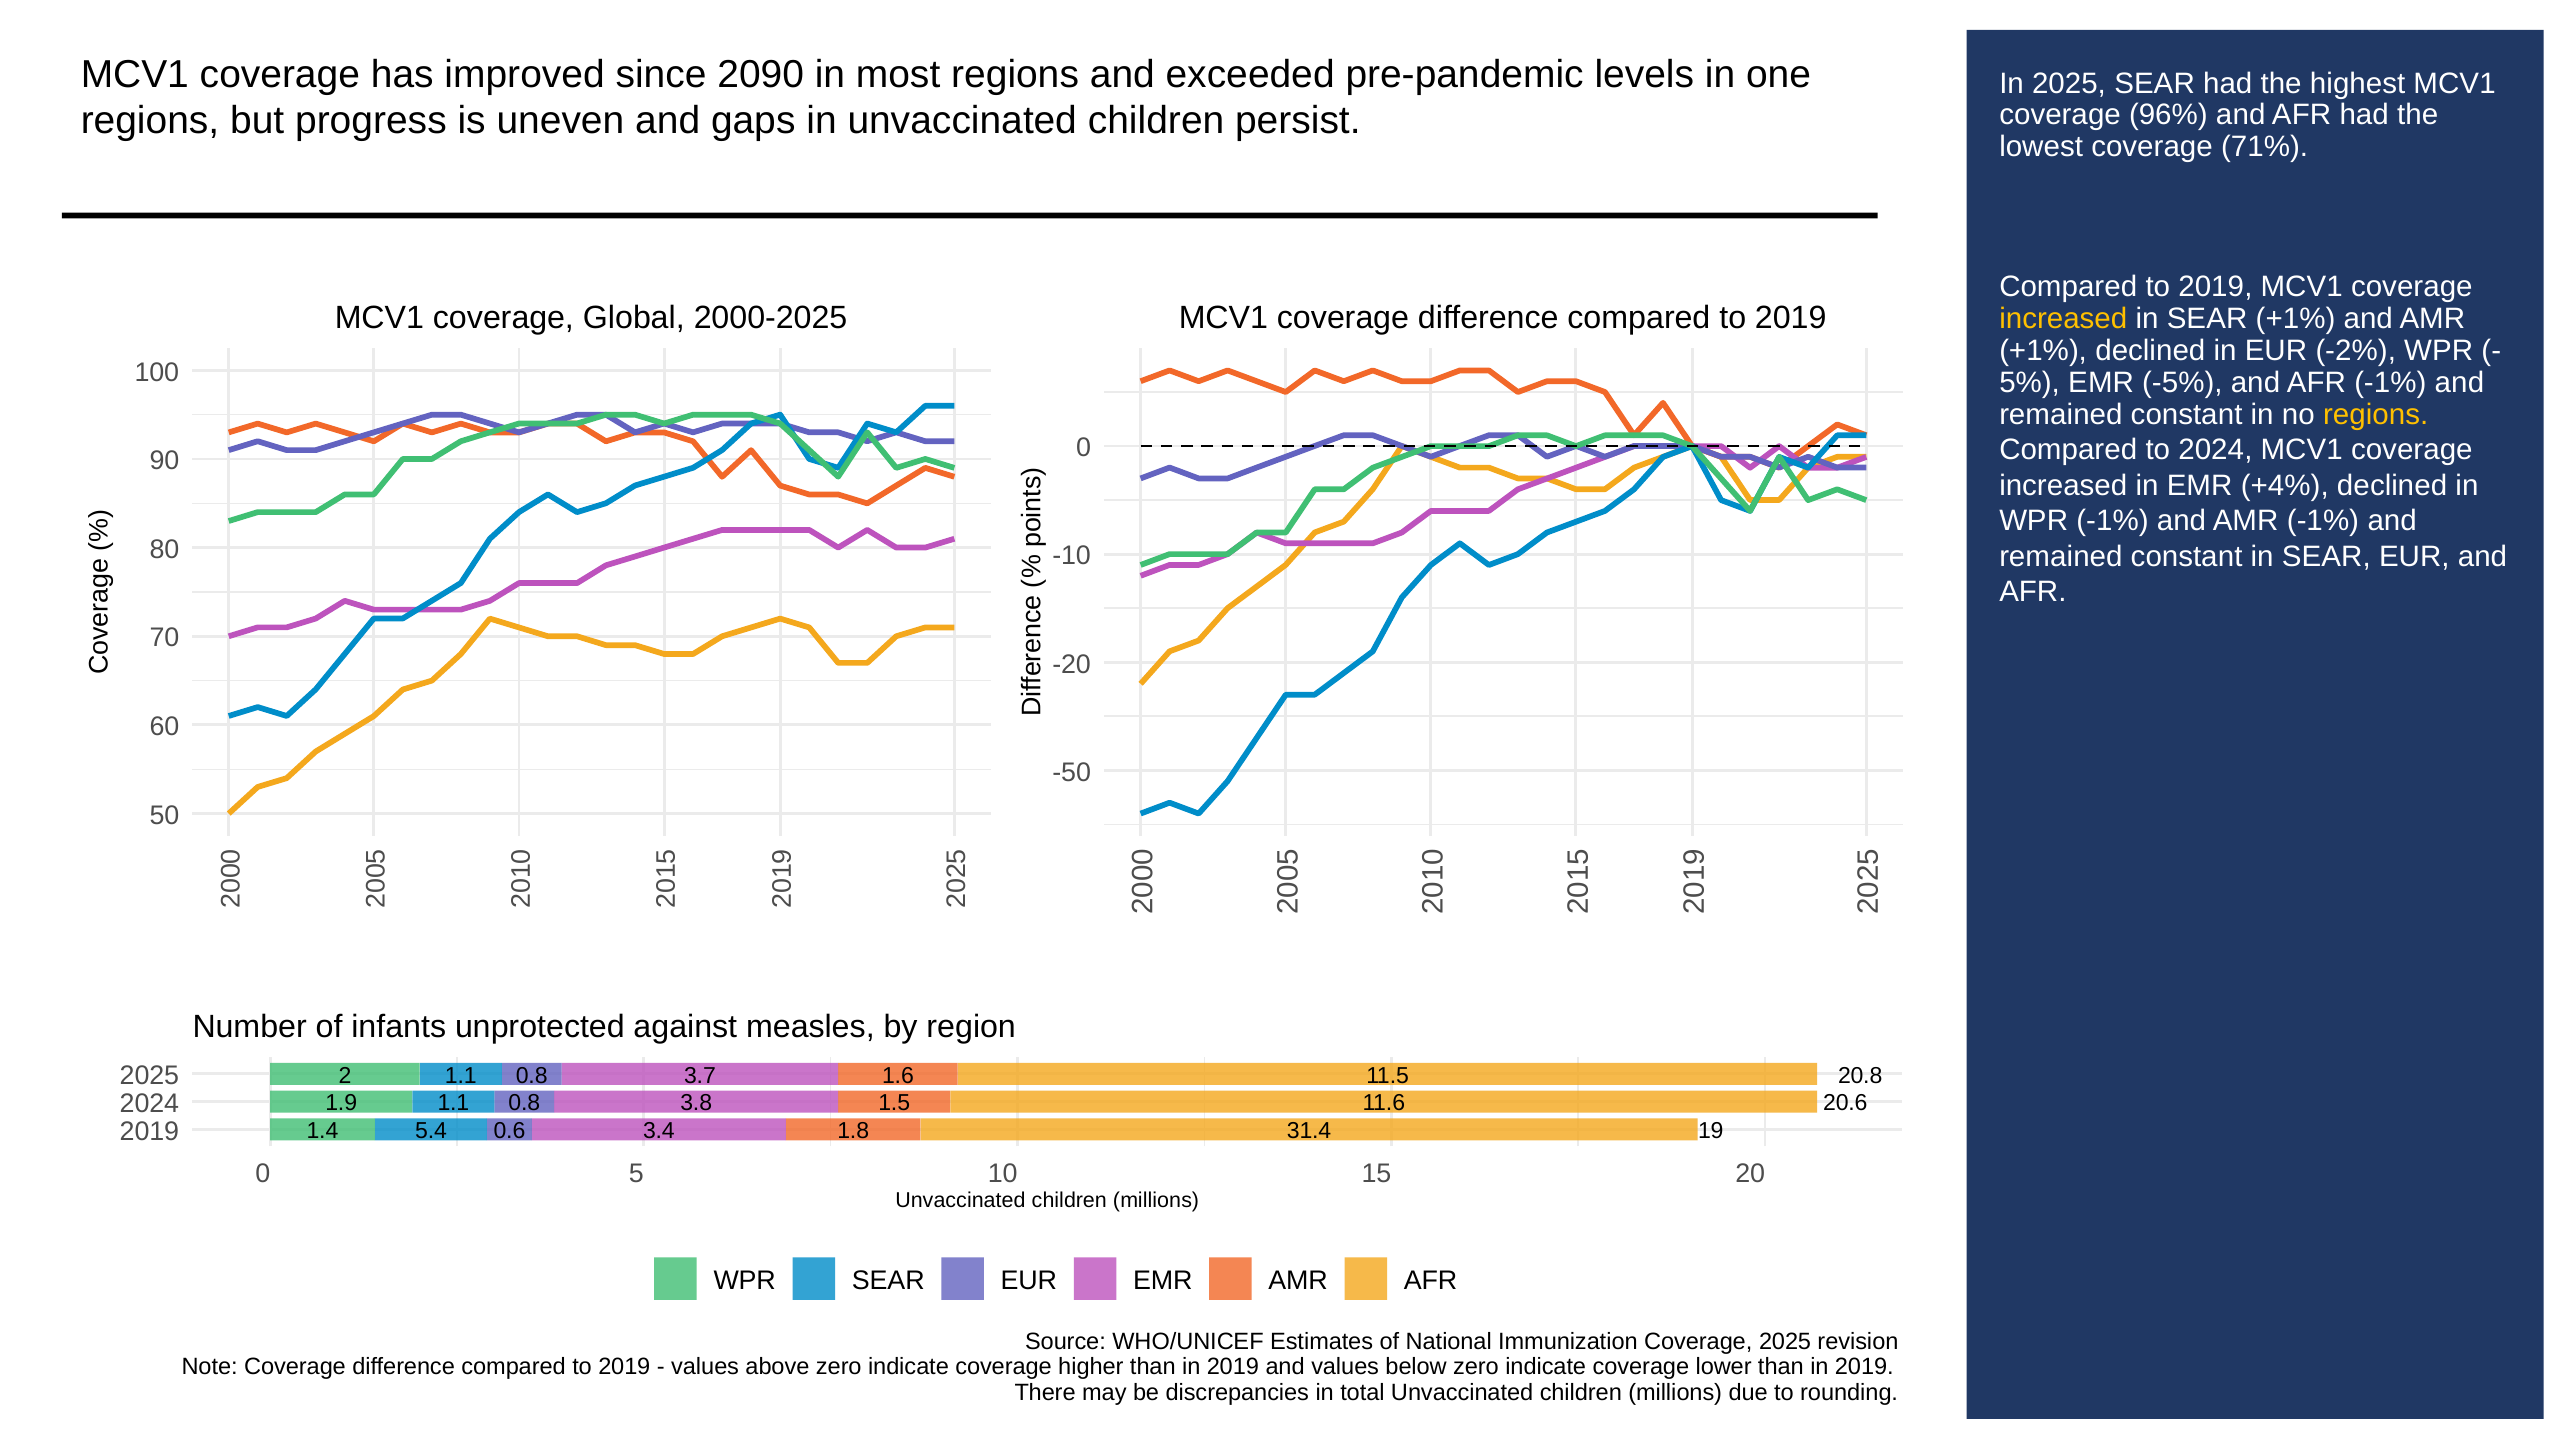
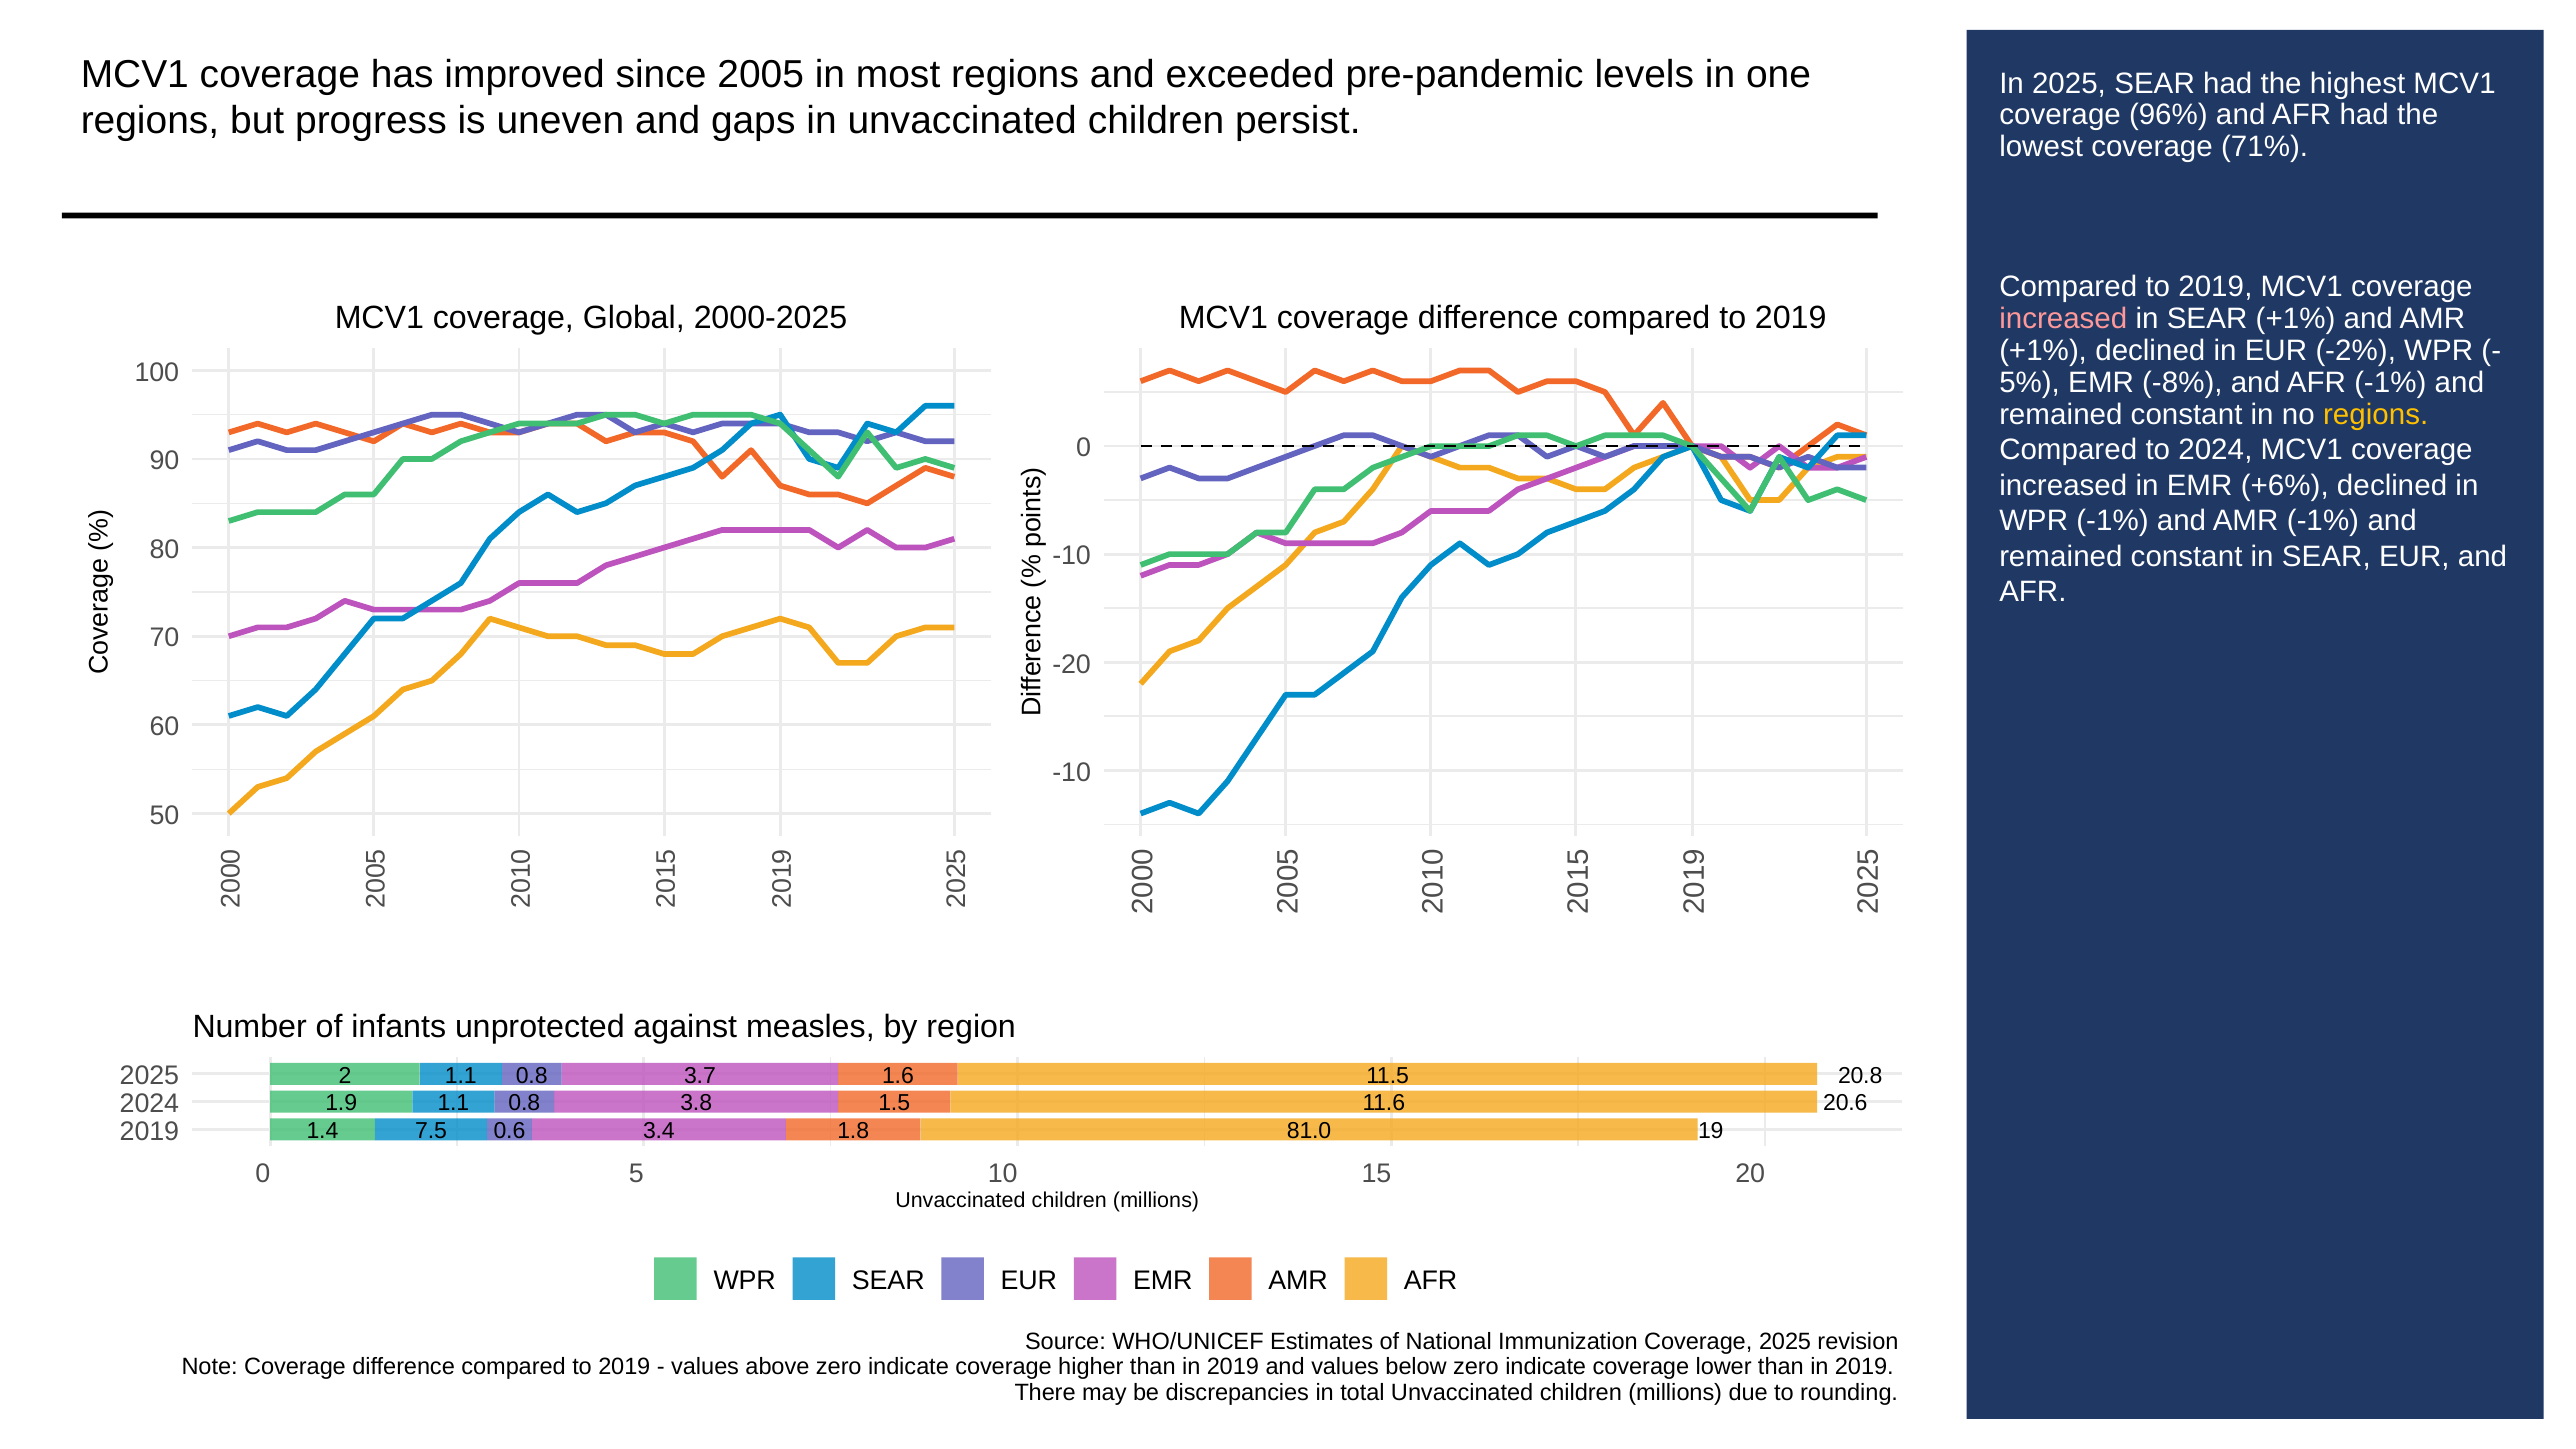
2090: 2090 -> 2005
increased at (2063, 319) colour: yellow -> pink
-5%: -5% -> -8%
+4%: +4% -> +6%
-50 at (1072, 772): -50 -> -10
5.4: 5.4 -> 7.5
31.4: 31.4 -> 81.0
